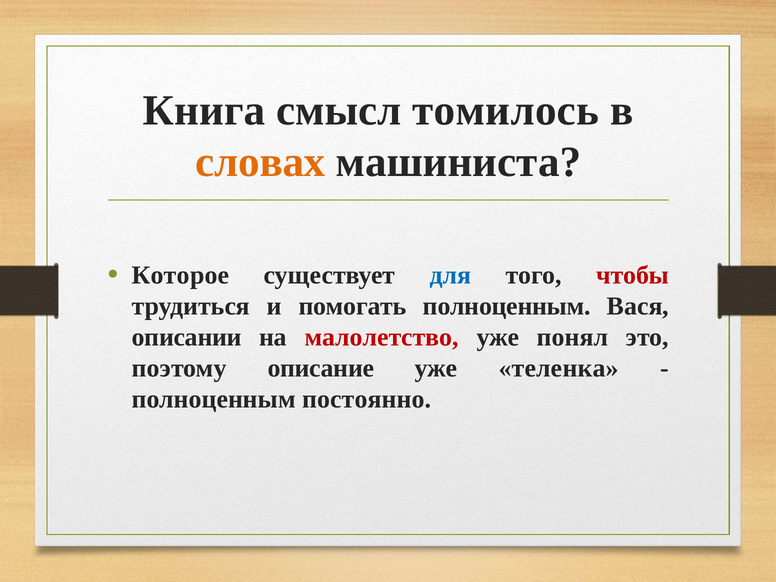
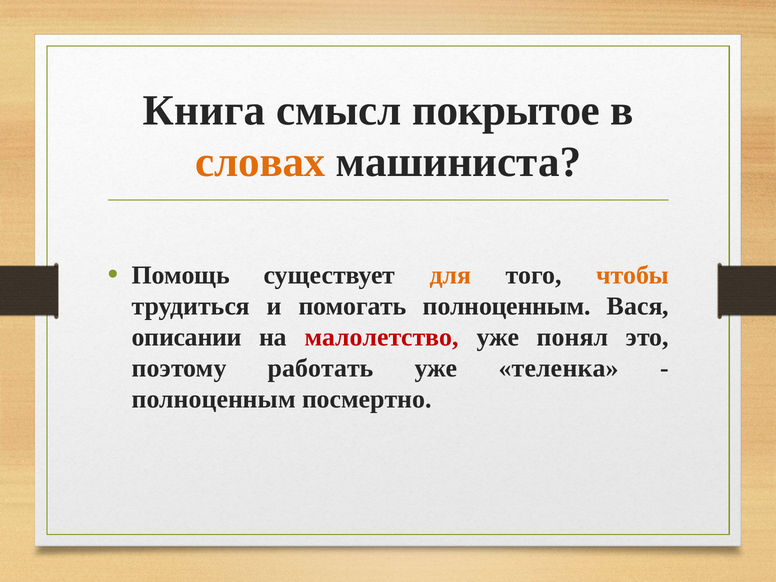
томилось: томилось -> покрытое
Которое: Которое -> Помощь
для colour: blue -> orange
чтобы colour: red -> orange
описание: описание -> работать
постоянно: постоянно -> посмертно
